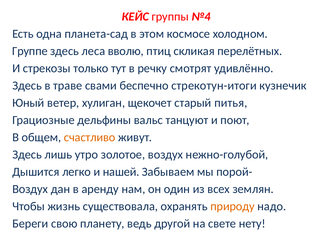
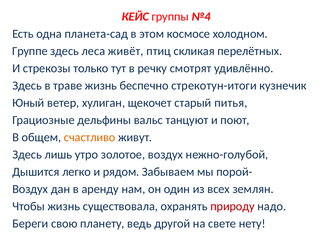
вволю: вволю -> живёт
траве свами: свами -> жизнь
нашей: нашей -> рядом
природу colour: orange -> red
